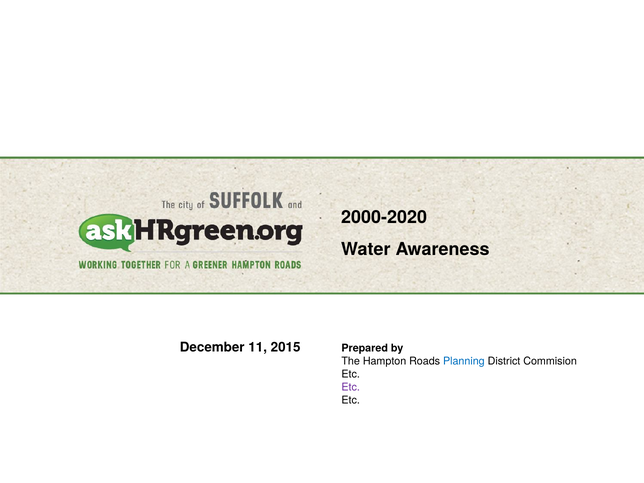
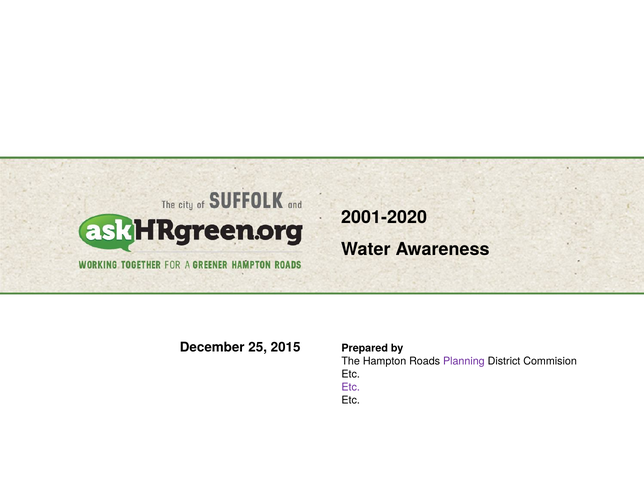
2000-2020: 2000-2020 -> 2001-2020
11: 11 -> 25
Planning colour: blue -> purple
